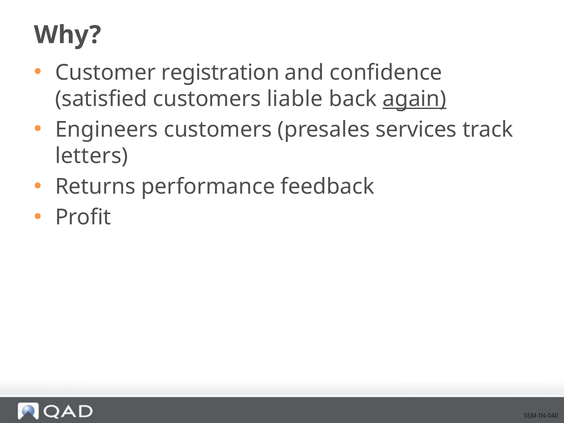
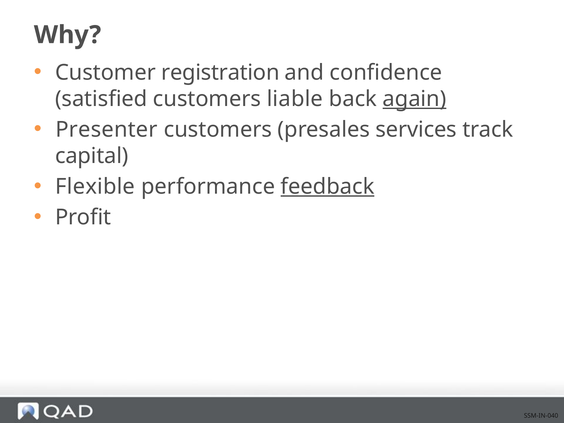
Engineers: Engineers -> Presenter
letters: letters -> capital
Returns: Returns -> Flexible
feedback underline: none -> present
